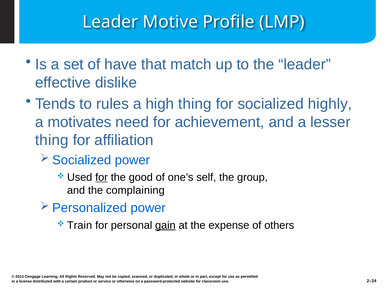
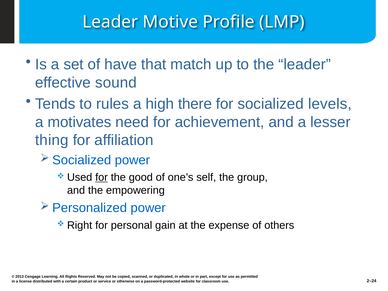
dislike: dislike -> sound
high thing: thing -> there
highly: highly -> levels
complaining: complaining -> empowering
Train: Train -> Right
gain underline: present -> none
